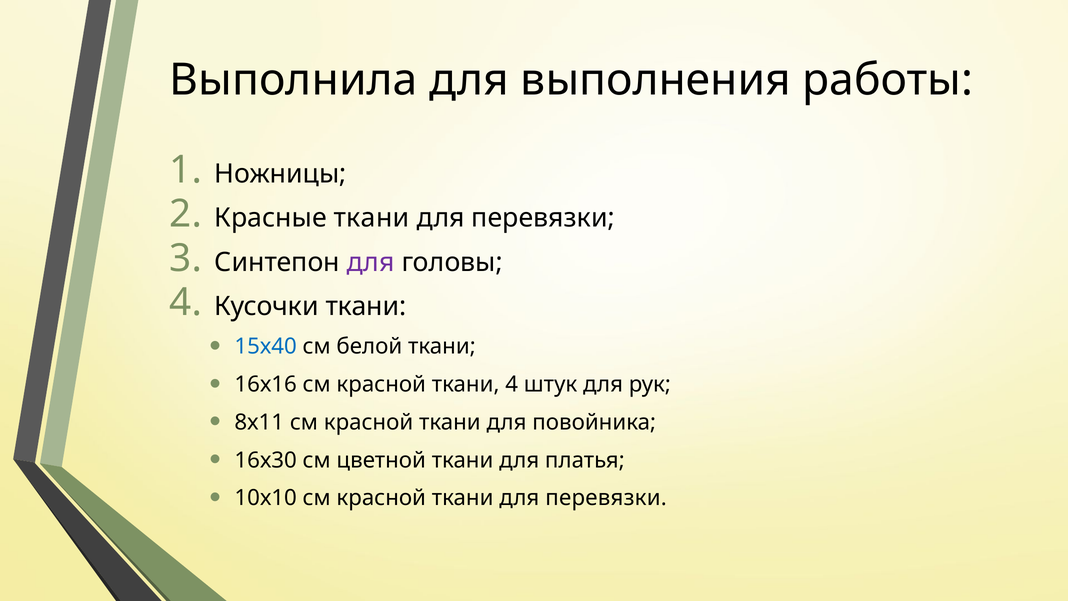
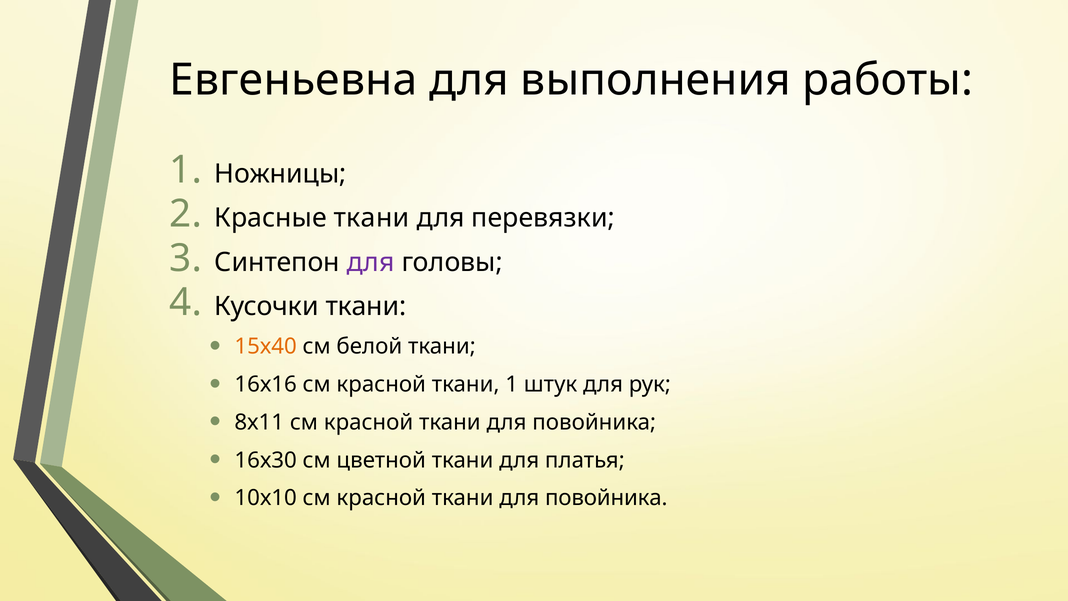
Выполнила: Выполнила -> Евгеньевна
15х40 colour: blue -> orange
ткани 4: 4 -> 1
перевязки at (606, 498): перевязки -> повойника
